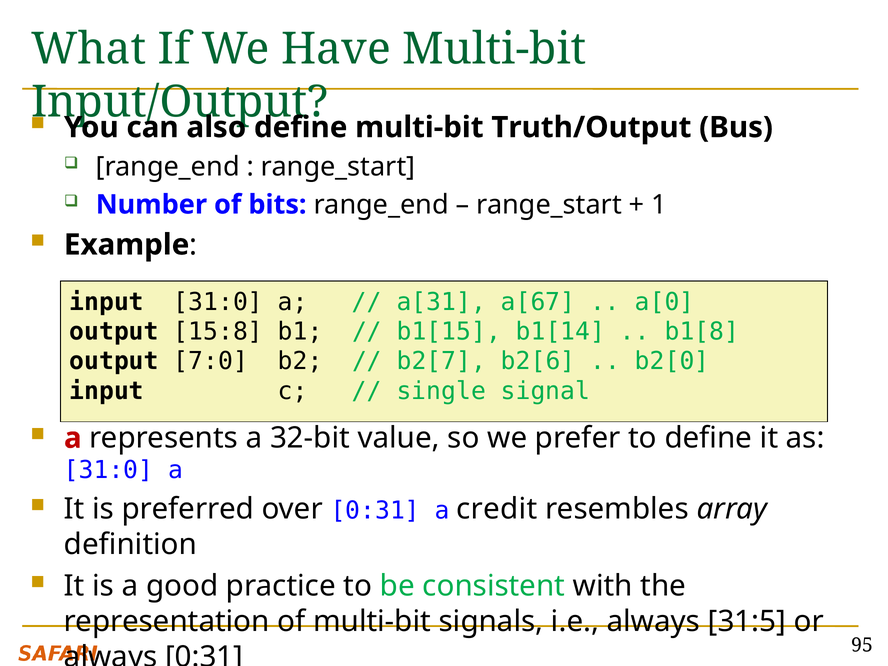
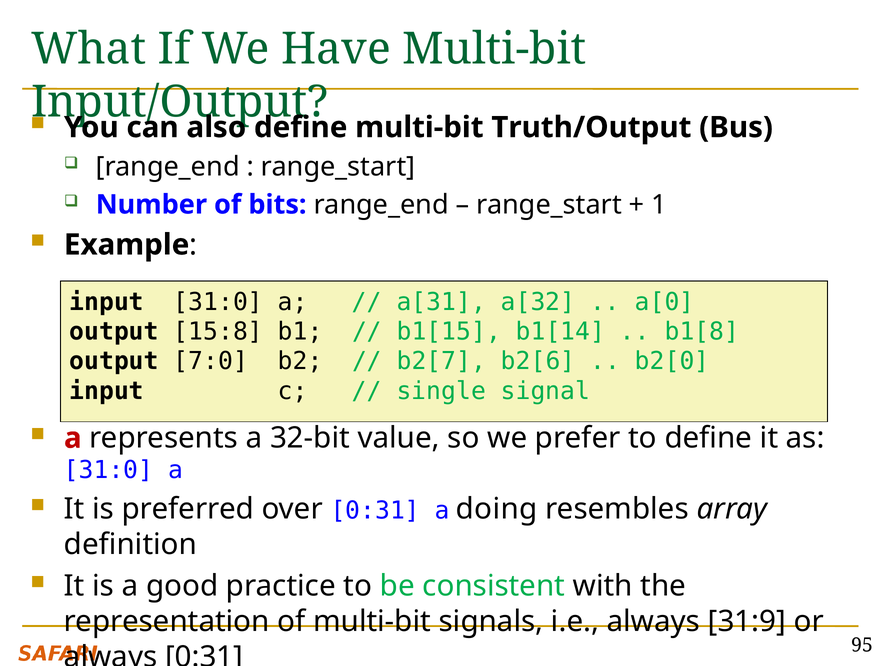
a[67: a[67 -> a[32
credit: credit -> doing
31:5: 31:5 -> 31:9
